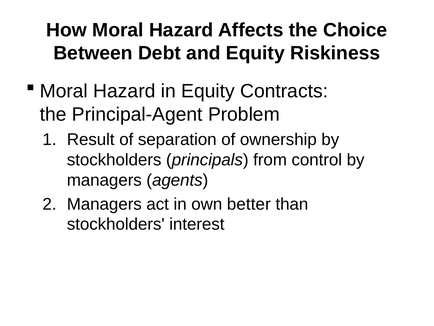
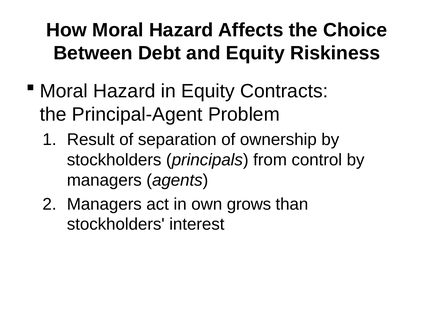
better: better -> grows
